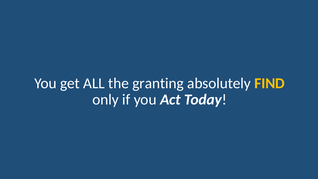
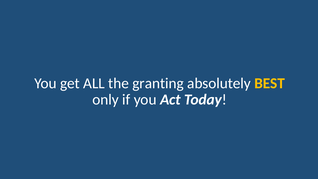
FIND: FIND -> BEST
